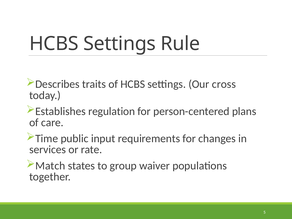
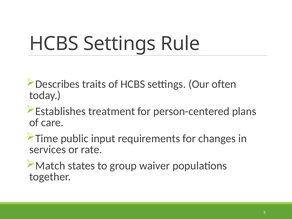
cross: cross -> often
regulation: regulation -> treatment
